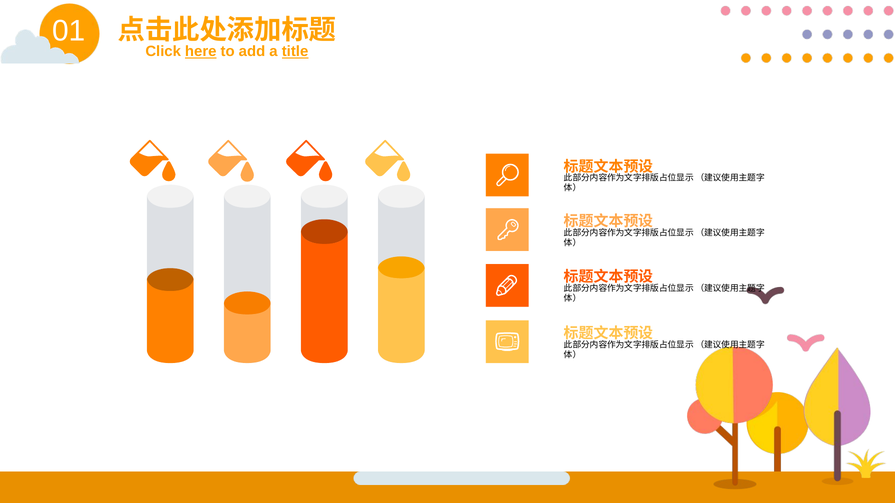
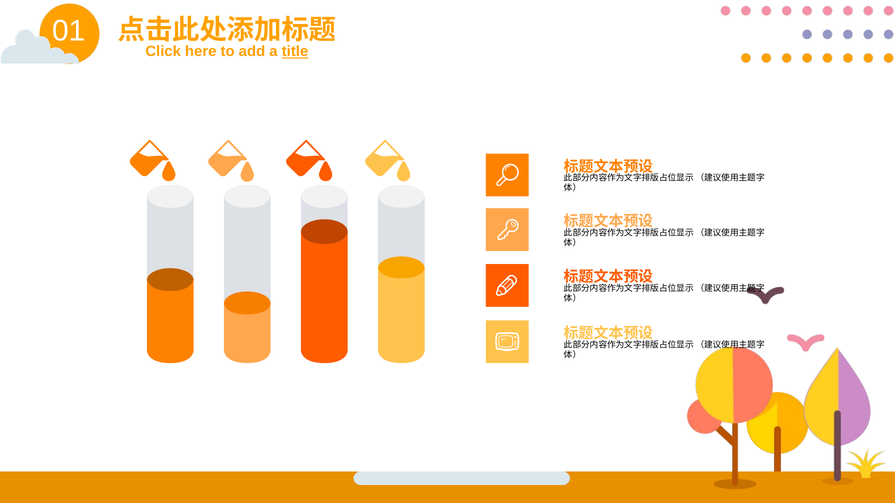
here underline: present -> none
